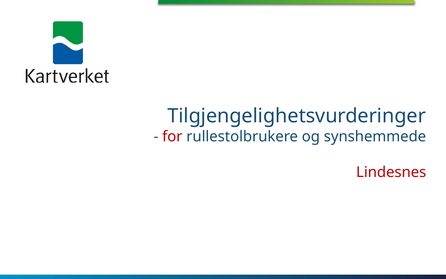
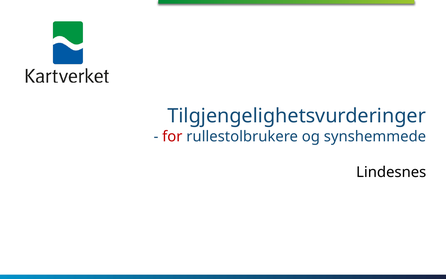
Lindesnes colour: red -> black
